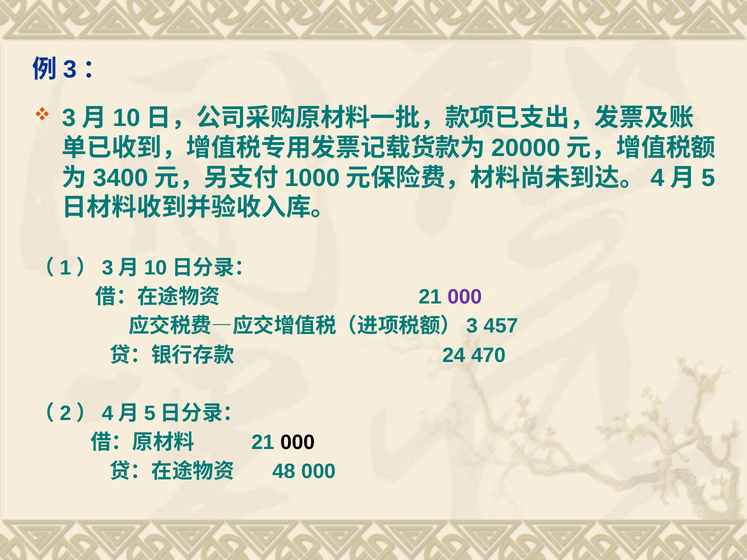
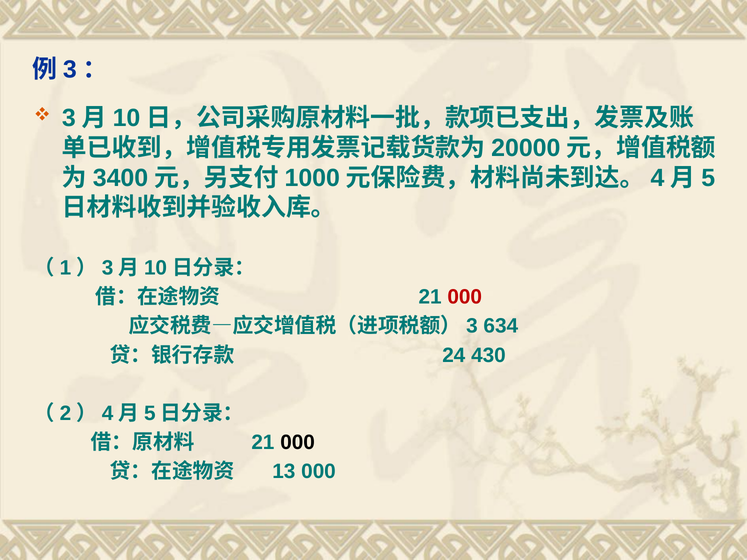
000 at (465, 297) colour: purple -> red
457: 457 -> 634
470: 470 -> 430
48: 48 -> 13
